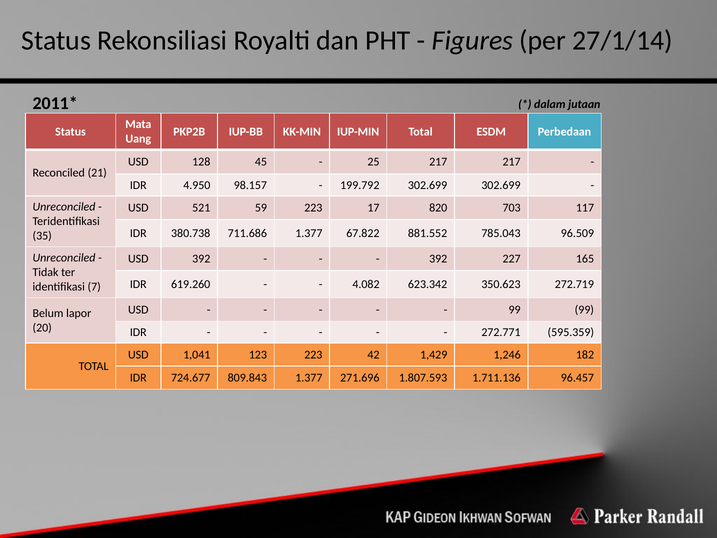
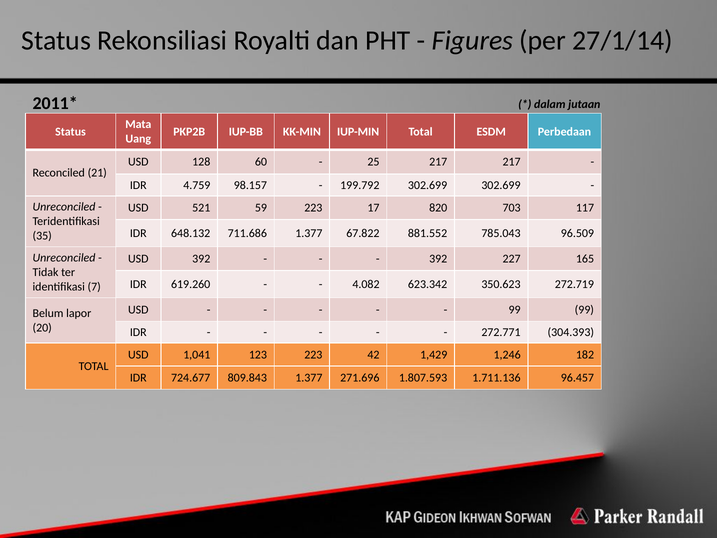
45: 45 -> 60
4.950: 4.950 -> 4.759
380.738: 380.738 -> 648.132
595.359: 595.359 -> 304.393
